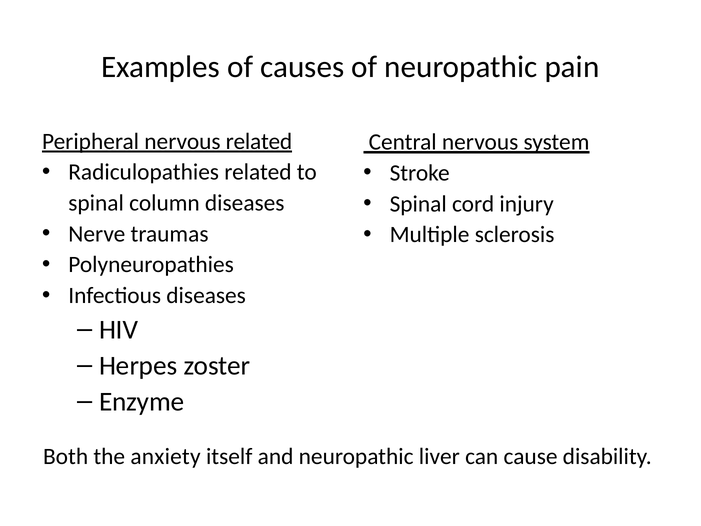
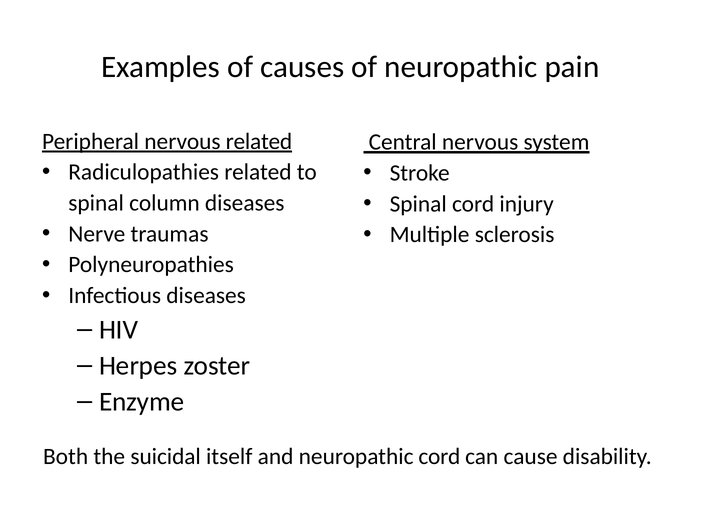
anxiety: anxiety -> suicidal
neuropathic liver: liver -> cord
